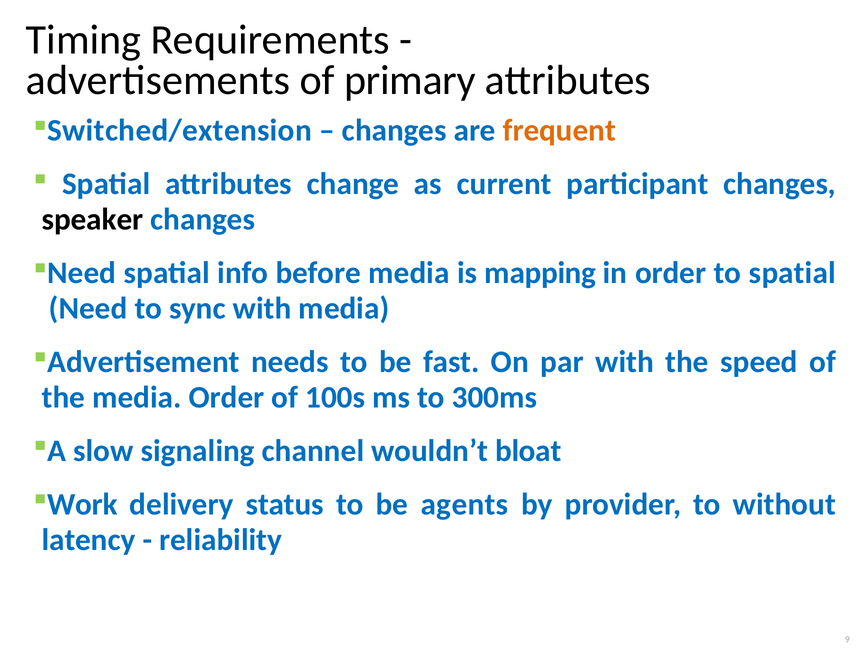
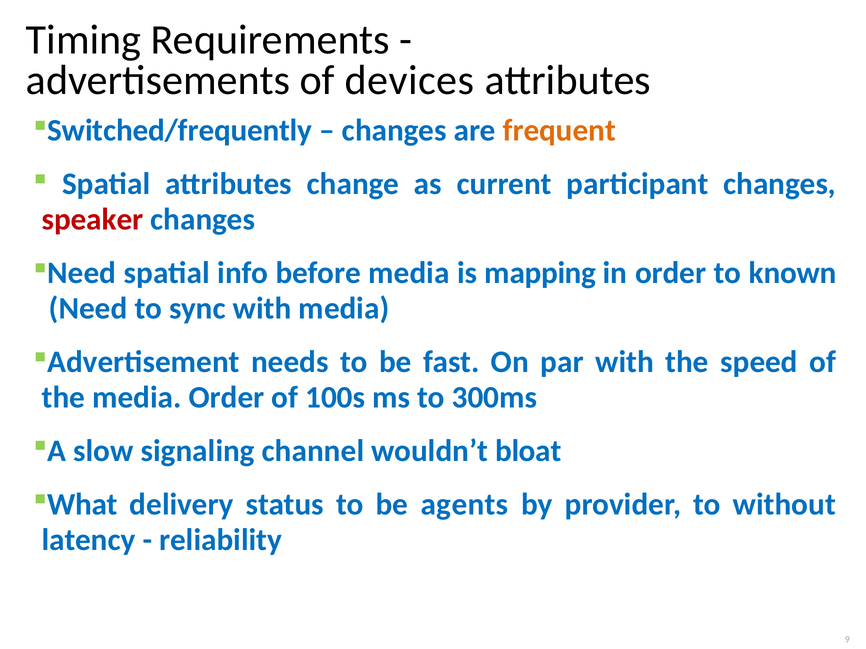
primary: primary -> devices
Switched/extension: Switched/extension -> Switched/frequently
speaker colour: black -> red
to spatial: spatial -> known
Work: Work -> What
